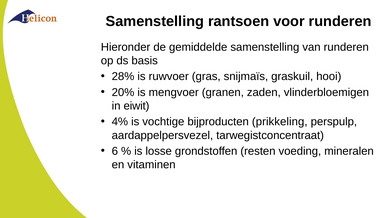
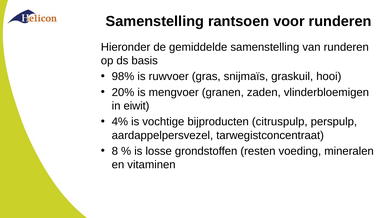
28%: 28% -> 98%
prikkeling: prikkeling -> citruspulp
6: 6 -> 8
